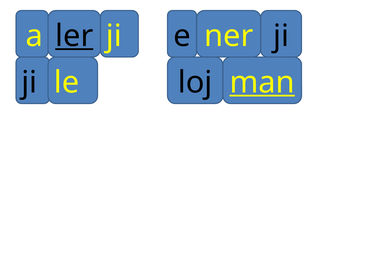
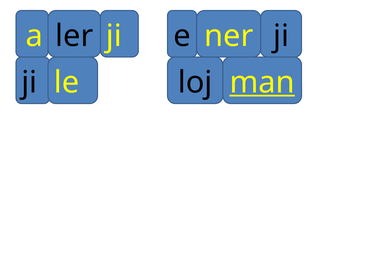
ler underline: present -> none
